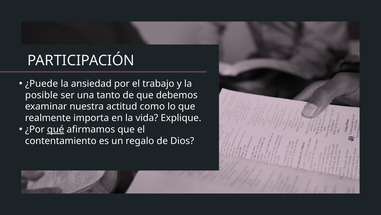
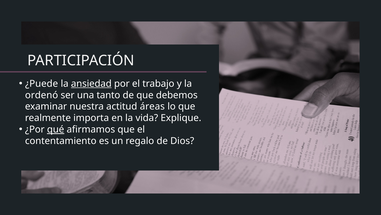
ansiedad underline: none -> present
posible: posible -> ordenó
como: como -> áreas
